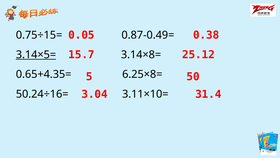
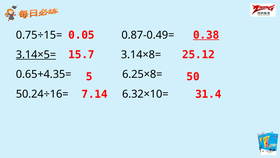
0.38 underline: none -> present
3.04: 3.04 -> 7.14
3.11×10=: 3.11×10= -> 6.32×10=
